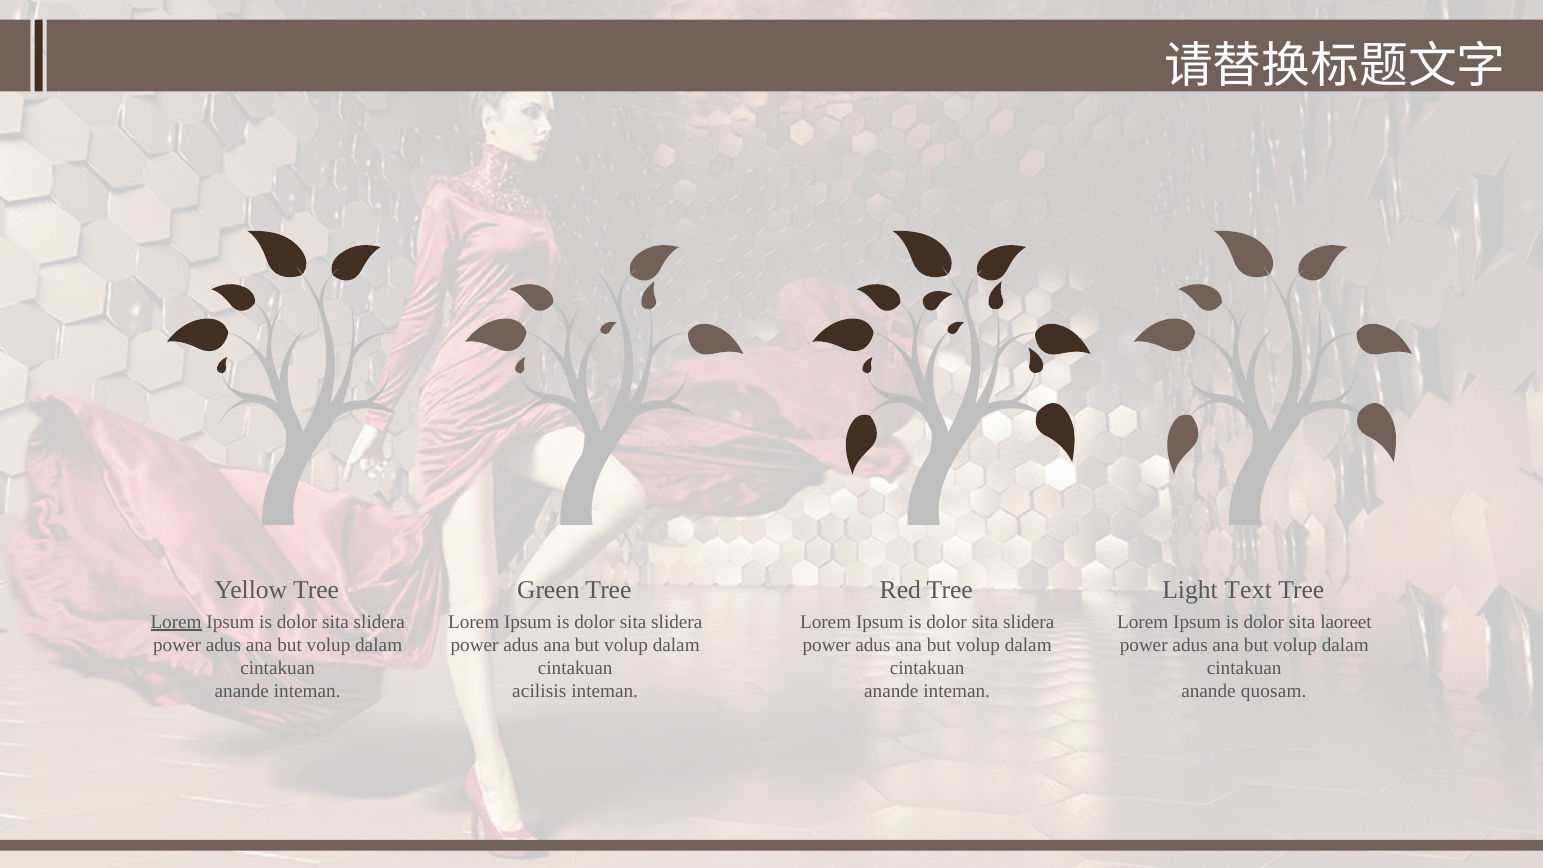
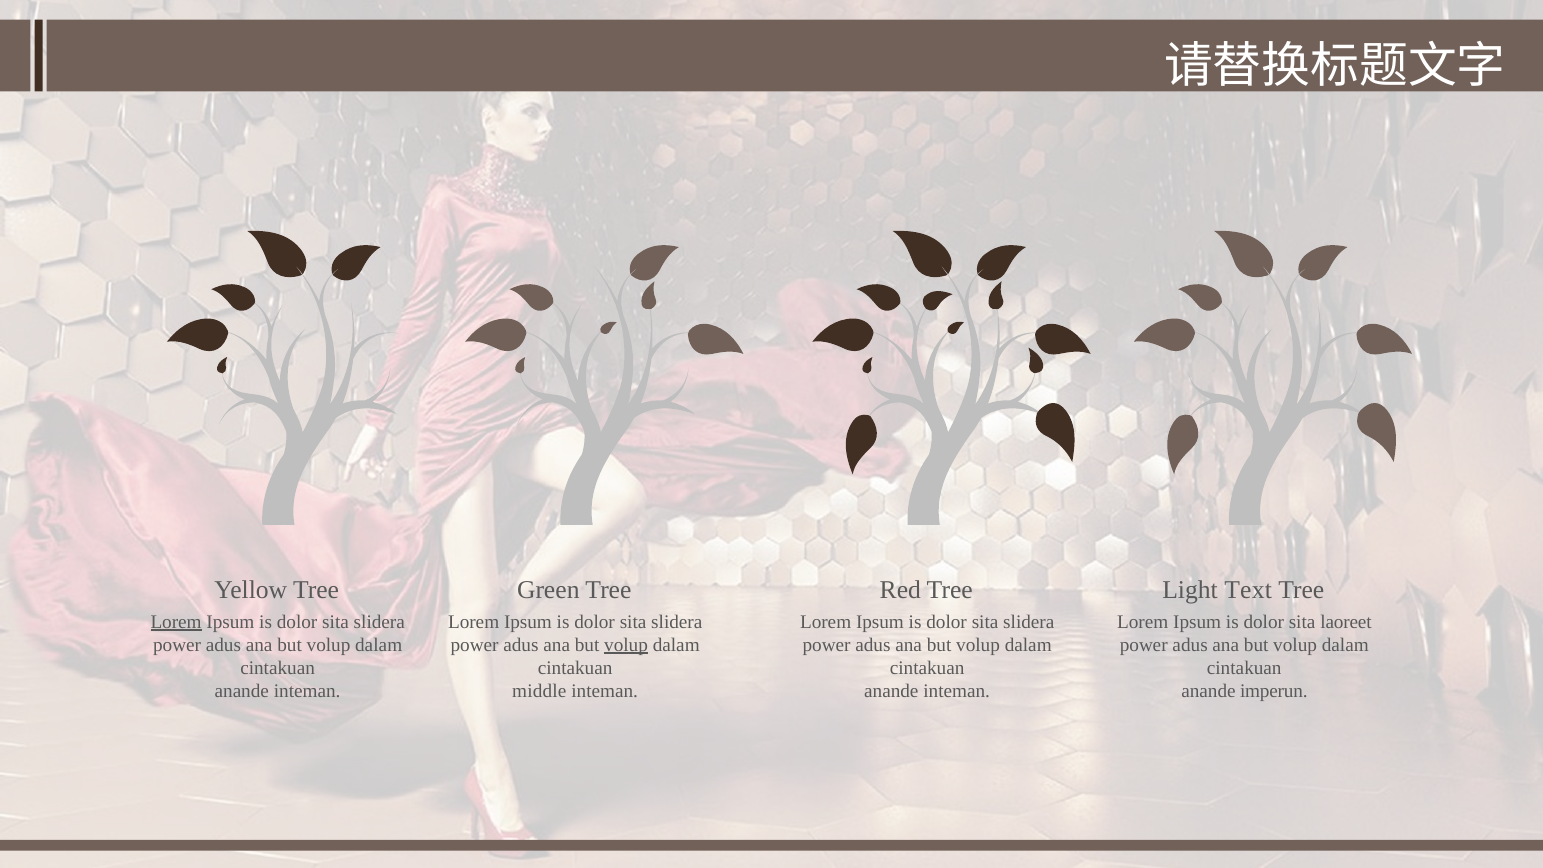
volup at (626, 645) underline: none -> present
acilisis: acilisis -> middle
quosam: quosam -> imperun
